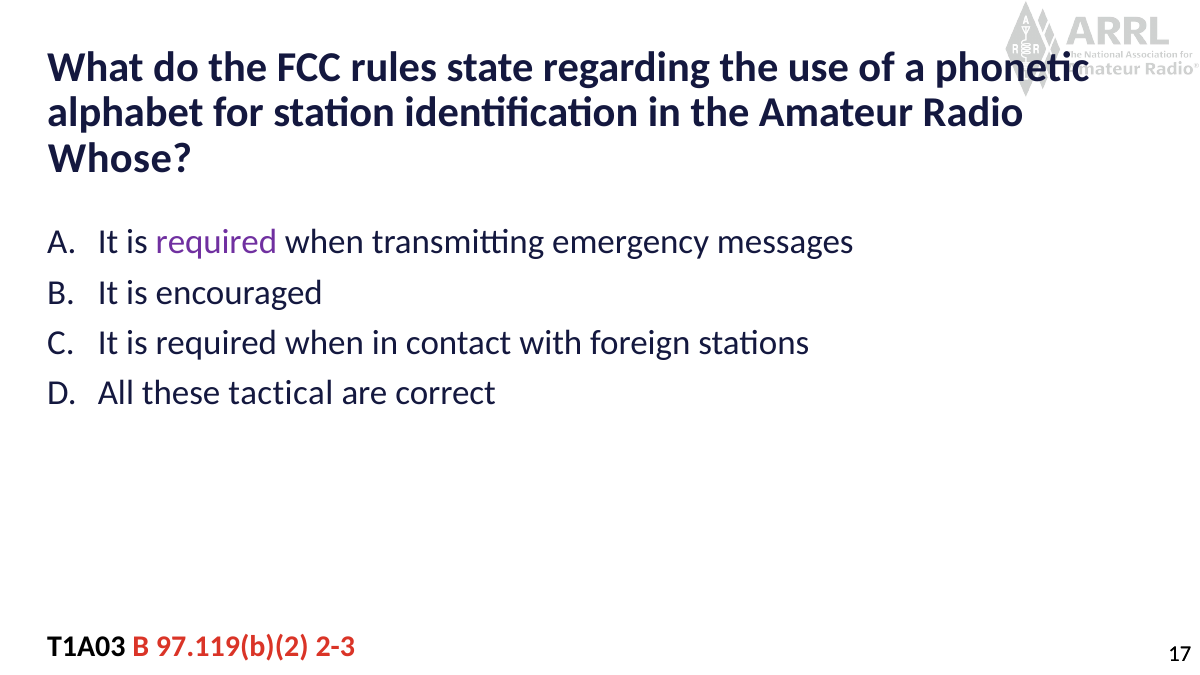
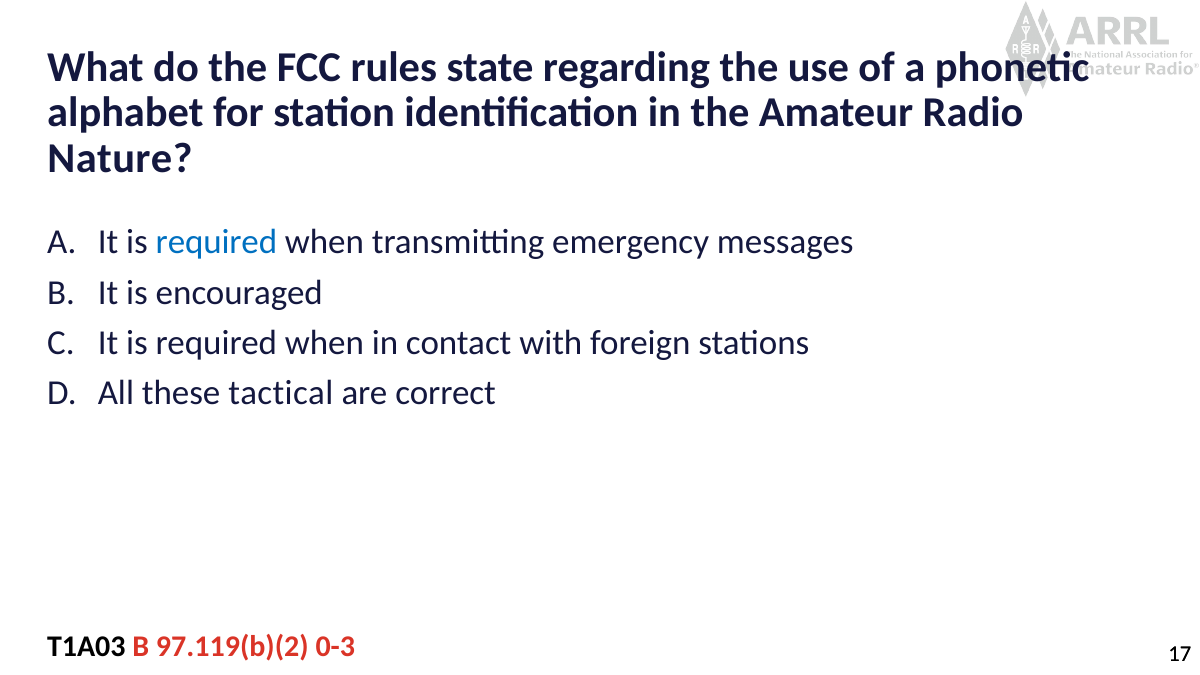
Whose: Whose -> Nature
required at (216, 242) colour: purple -> blue
2-3: 2-3 -> 0-3
